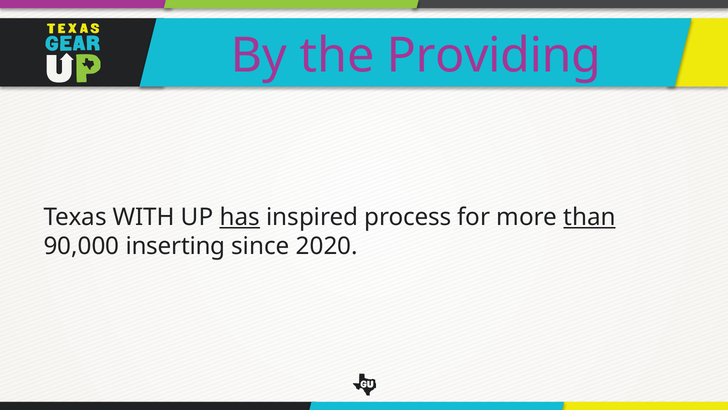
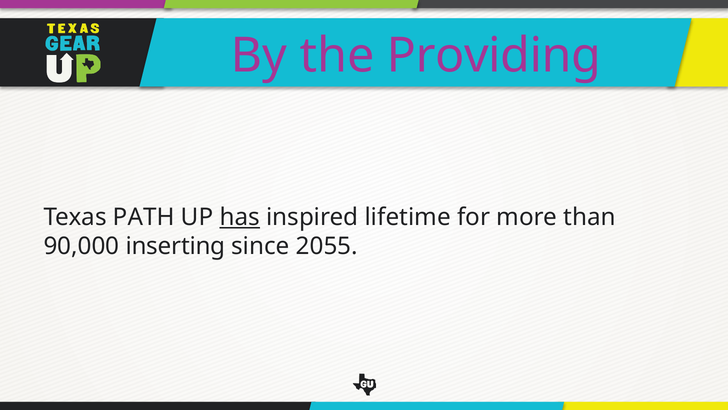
WITH: WITH -> PATH
process: process -> lifetime
than underline: present -> none
2020: 2020 -> 2055
